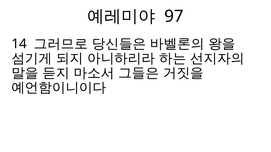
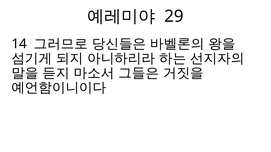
97: 97 -> 29
